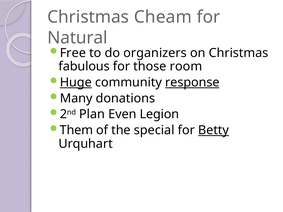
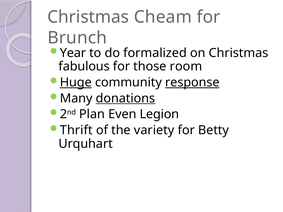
Natural: Natural -> Brunch
Free: Free -> Year
organizers: organizers -> formalized
donations underline: none -> present
Them: Them -> Thrift
special: special -> variety
Betty underline: present -> none
